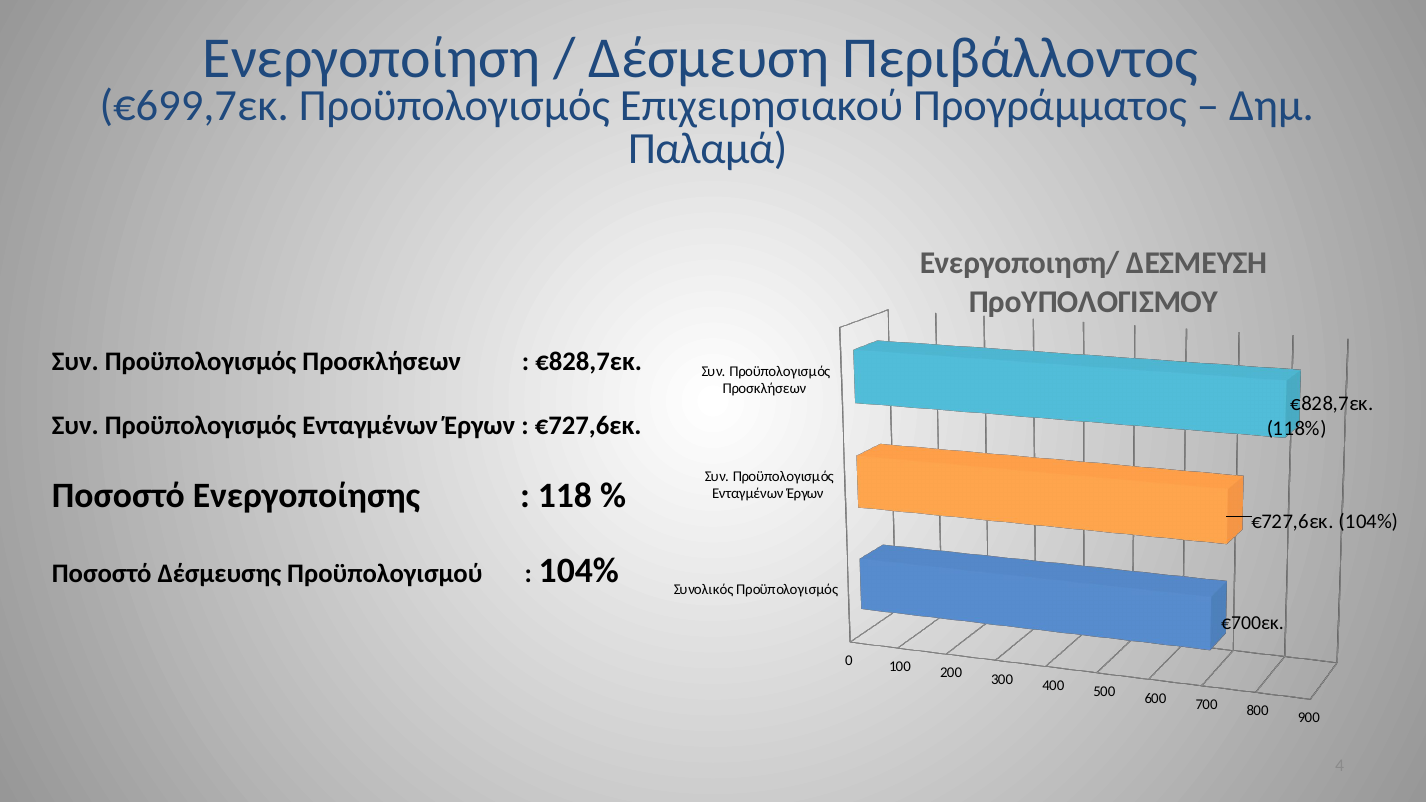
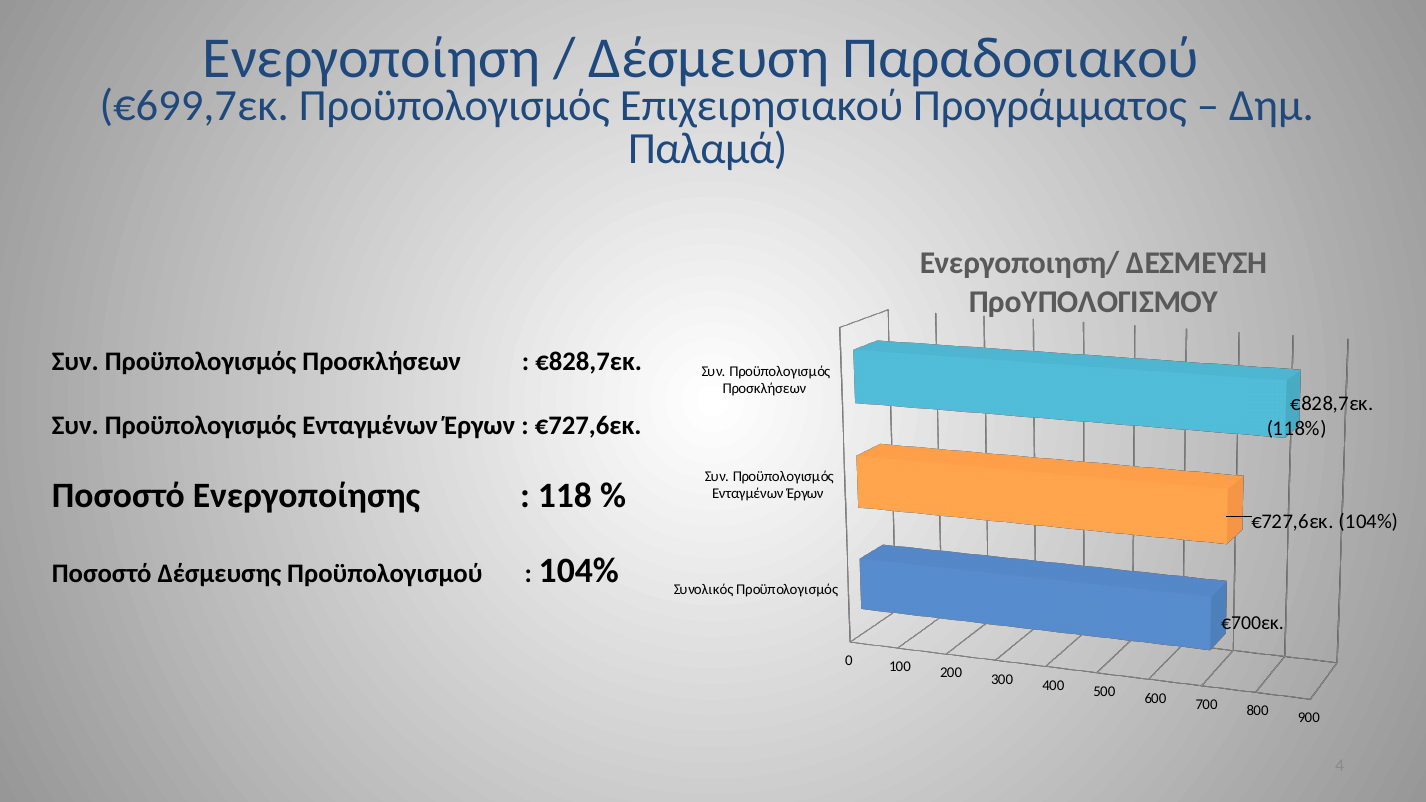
Περιβάλλοντος: Περιβάλλοντος -> Παραδοσιακού
